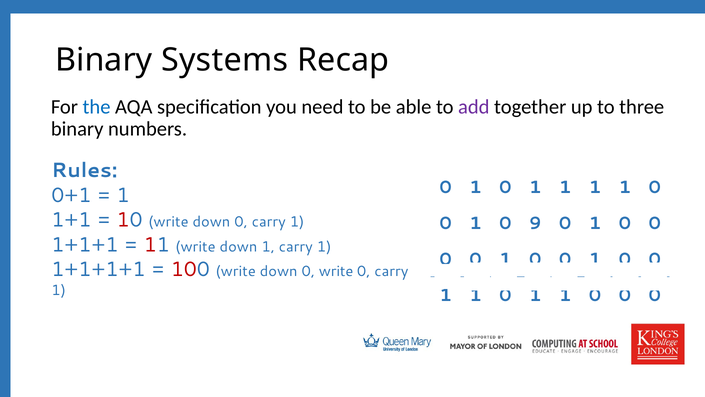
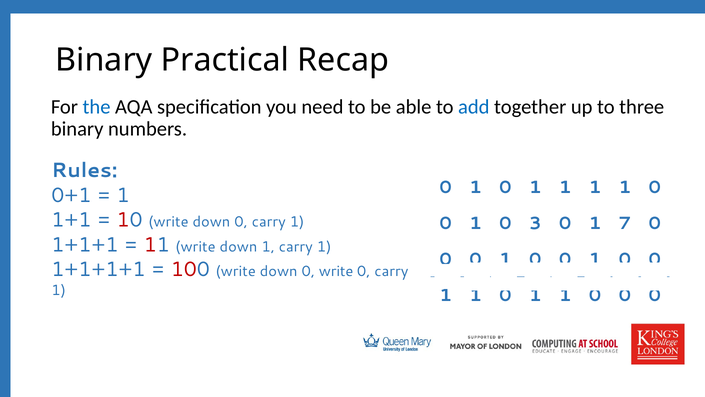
Systems: Systems -> Practical
add colour: purple -> blue
9: 9 -> 3
0 at (625, 223): 0 -> 7
